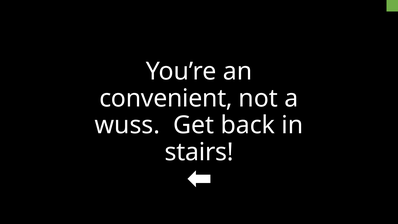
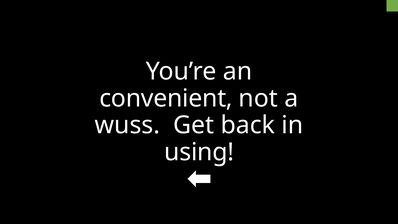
stairs: stairs -> using
